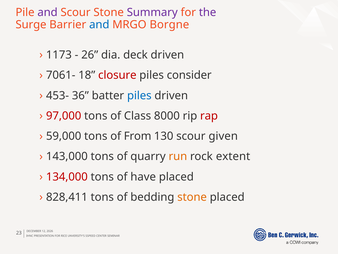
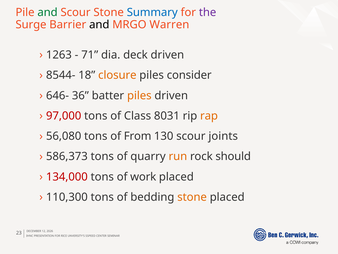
and at (48, 12) colour: purple -> green
Summary colour: purple -> blue
and at (99, 25) colour: blue -> black
Borgne: Borgne -> Warren
1173: 1173 -> 1263
26: 26 -> 71
7061-: 7061- -> 8544-
closure colour: red -> orange
453-: 453- -> 646-
piles at (139, 95) colour: blue -> orange
8000: 8000 -> 8031
rap colour: red -> orange
59,000: 59,000 -> 56,080
given: given -> joints
143,000: 143,000 -> 586,373
extent: extent -> should
have: have -> work
828,411: 828,411 -> 110,300
